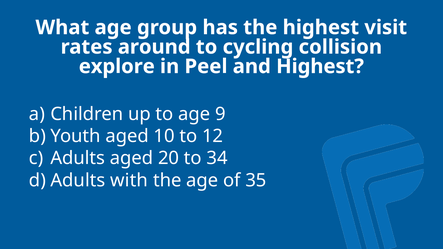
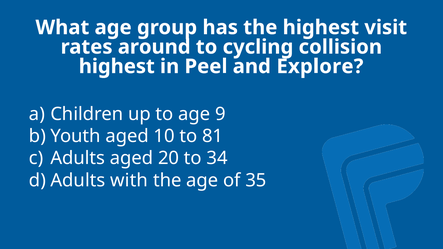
explore at (117, 66): explore -> highest
and Highest: Highest -> Explore
12: 12 -> 81
